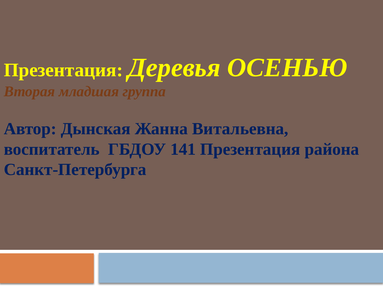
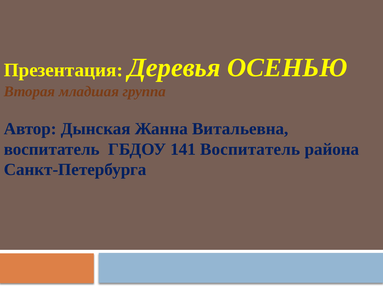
141 Презентация: Презентация -> Воспитатель
